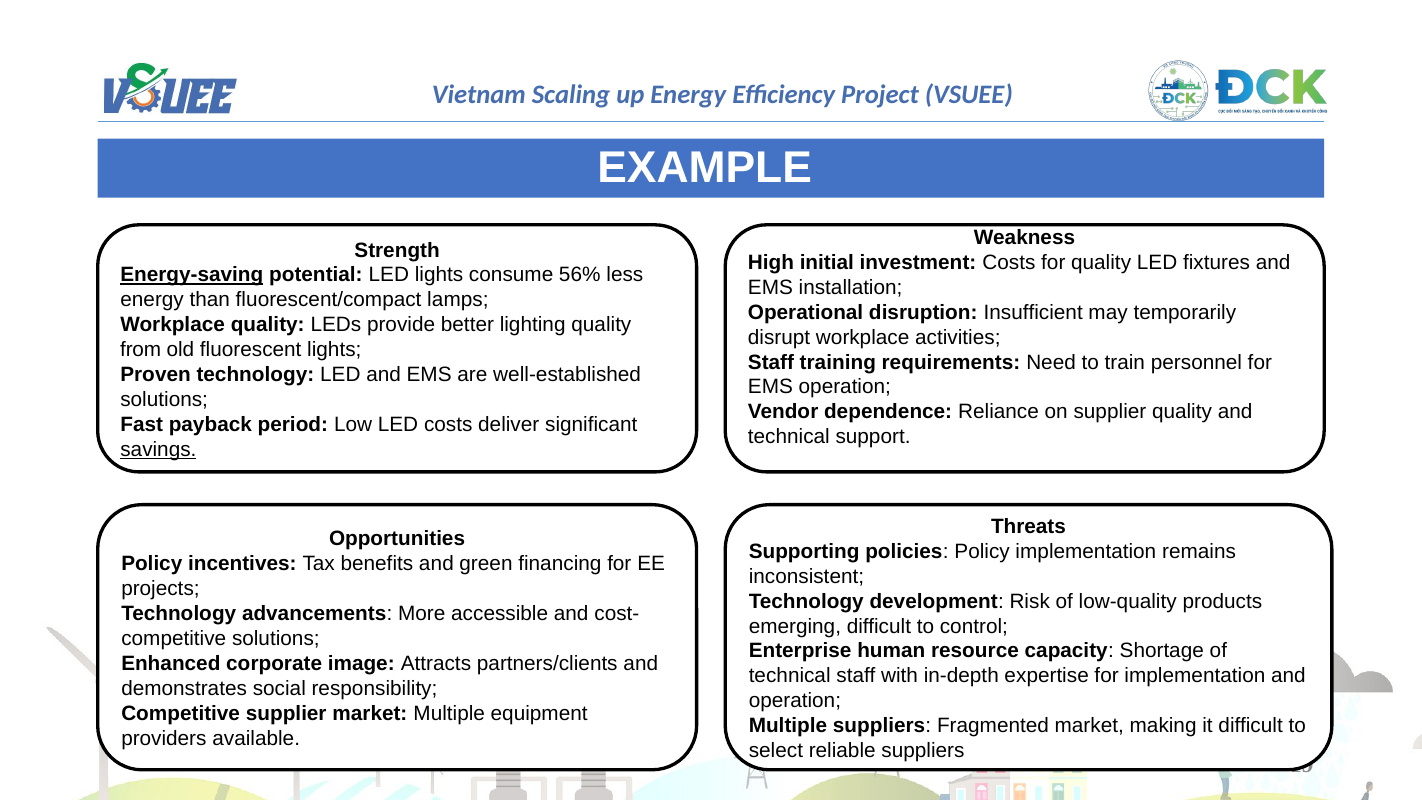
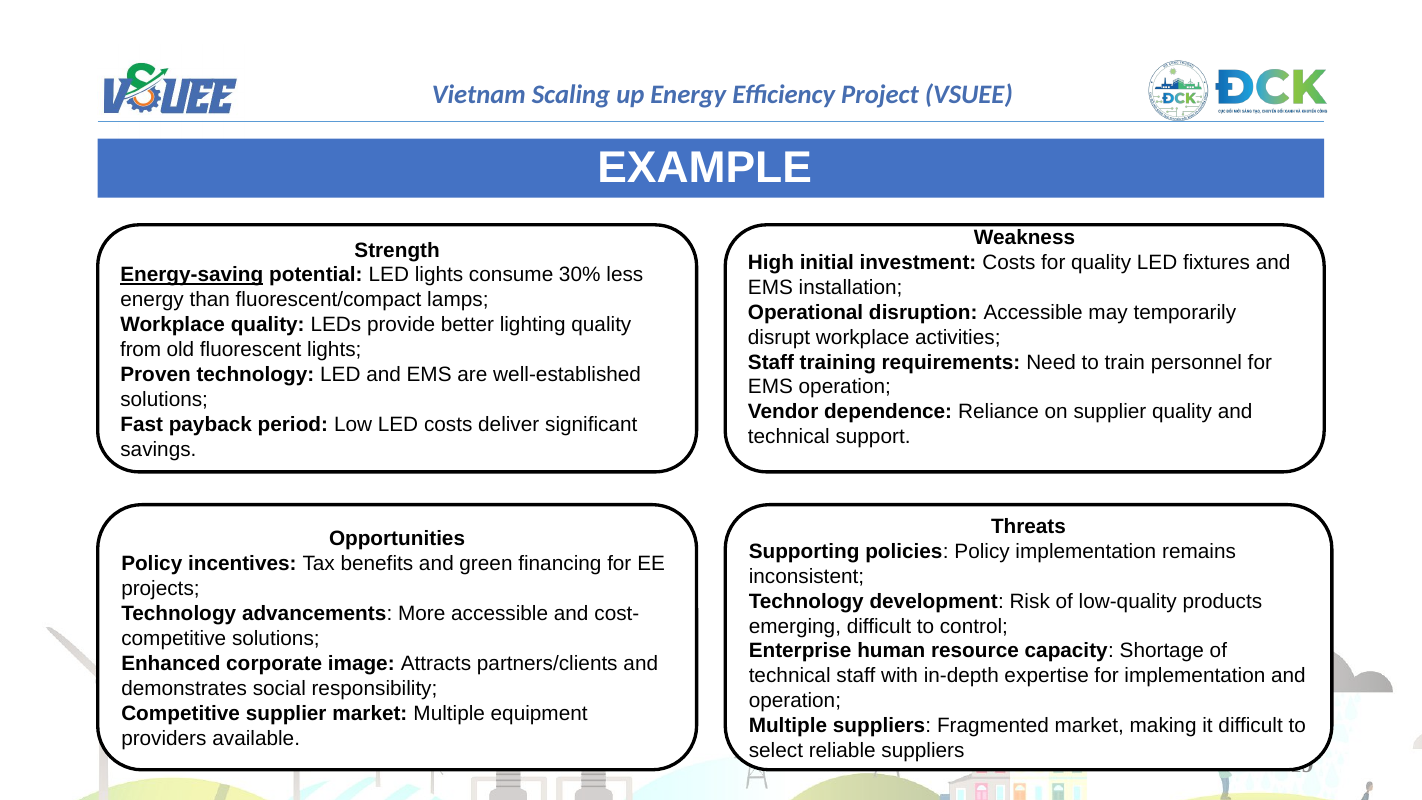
56%: 56% -> 30%
disruption Insufficient: Insufficient -> Accessible
savings underline: present -> none
